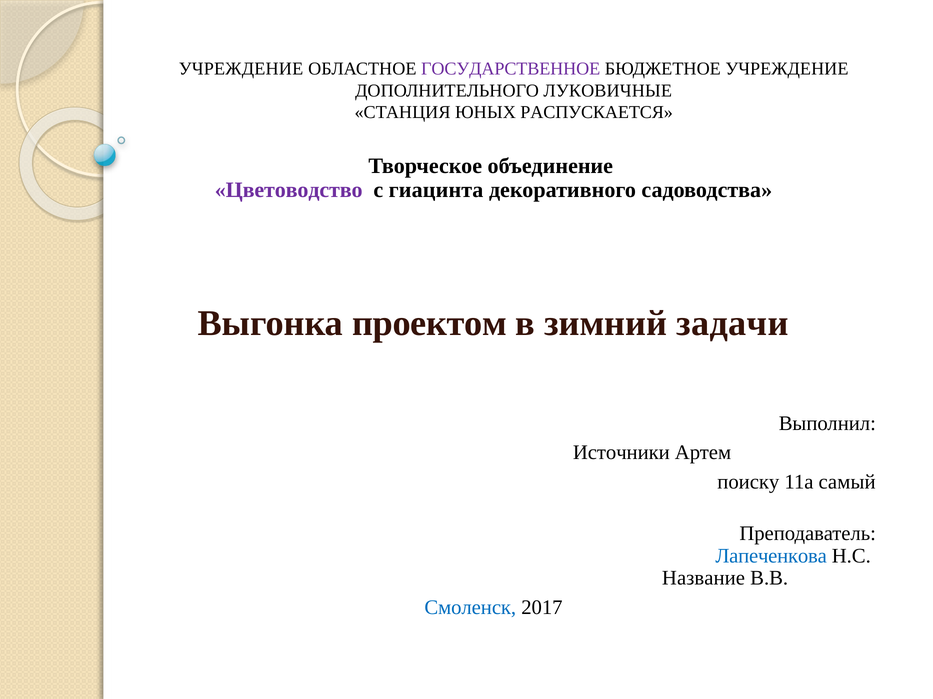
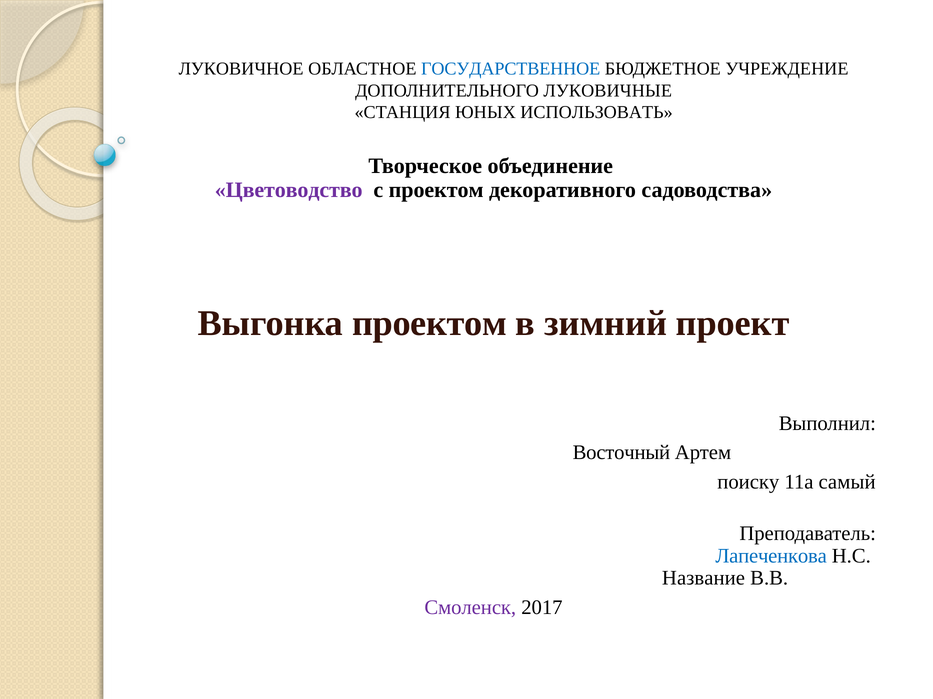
УЧРЕЖДЕНИЕ at (241, 69): УЧРЕЖДЕНИЕ -> ЛУКОВИЧНОЕ
ГОСУДАРСТВЕННОЕ colour: purple -> blue
РАСПУСКАЕТСЯ: РАСПУСКАЕТСЯ -> ИСПОЛЬЗОВАТЬ
с гиацинта: гиацинта -> проектом
задачи: задачи -> проект
Источники: Источники -> Восточный
Смоленск colour: blue -> purple
